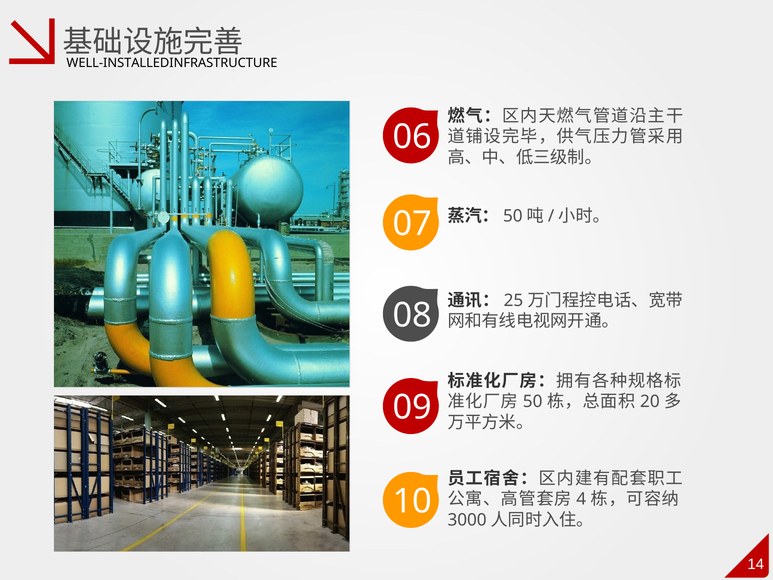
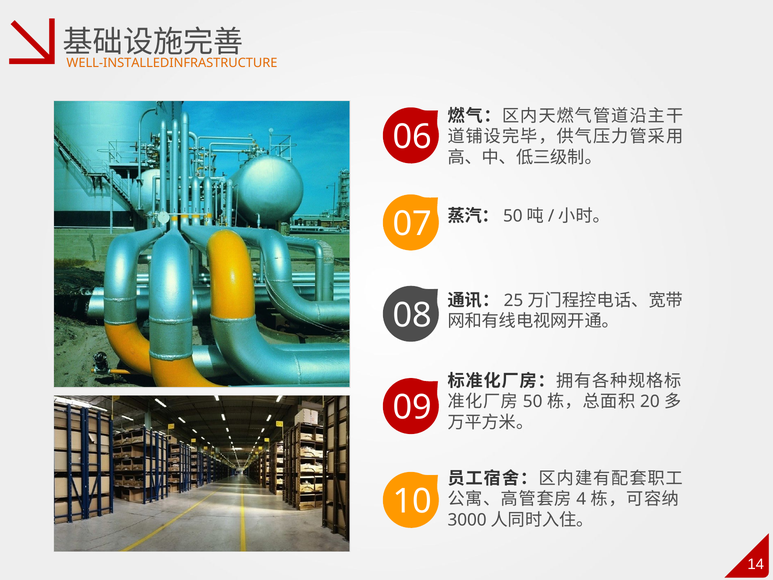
WELL-INSTALLEDINFRASTRUCTURE colour: black -> orange
